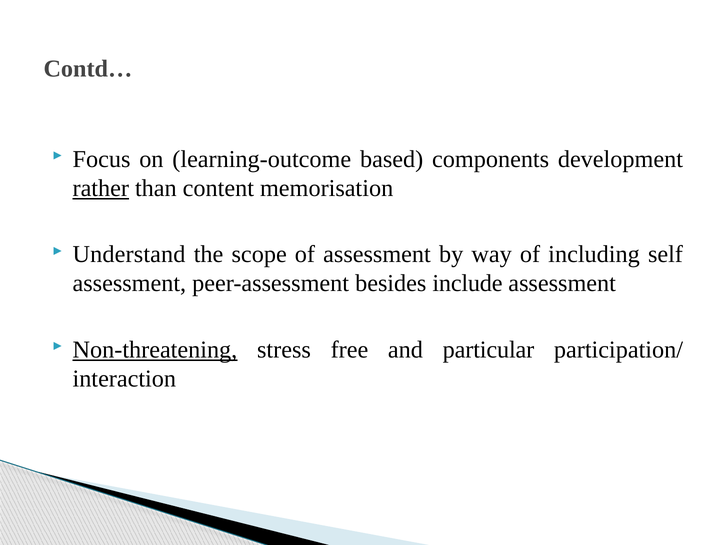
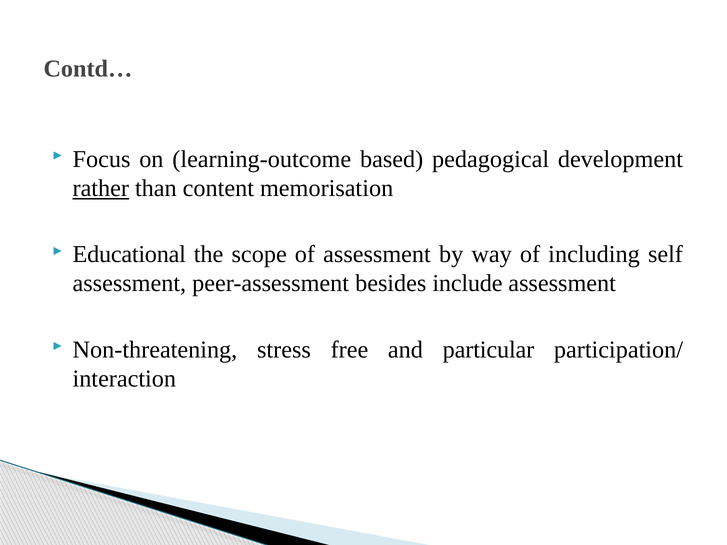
components: components -> pedagogical
Understand: Understand -> Educational
Non-threatening underline: present -> none
